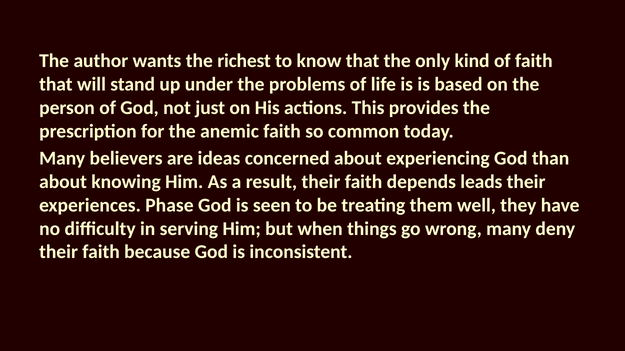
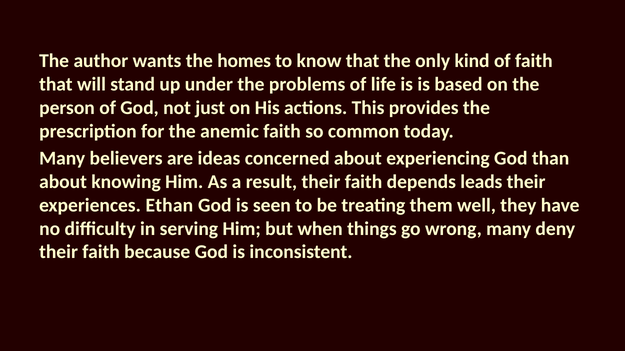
richest: richest -> homes
Phase: Phase -> Ethan
